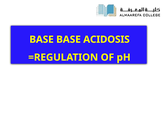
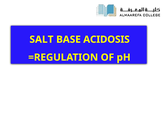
BASE at (42, 40): BASE -> SALT
